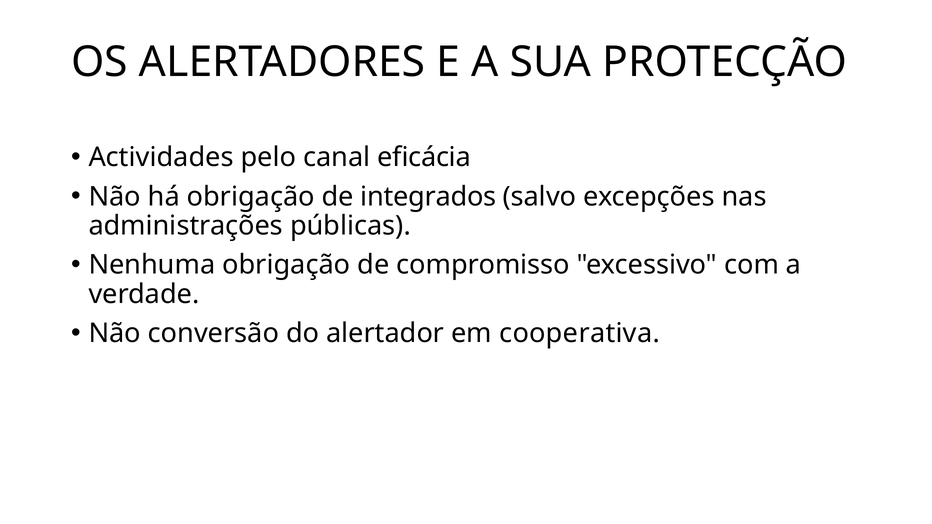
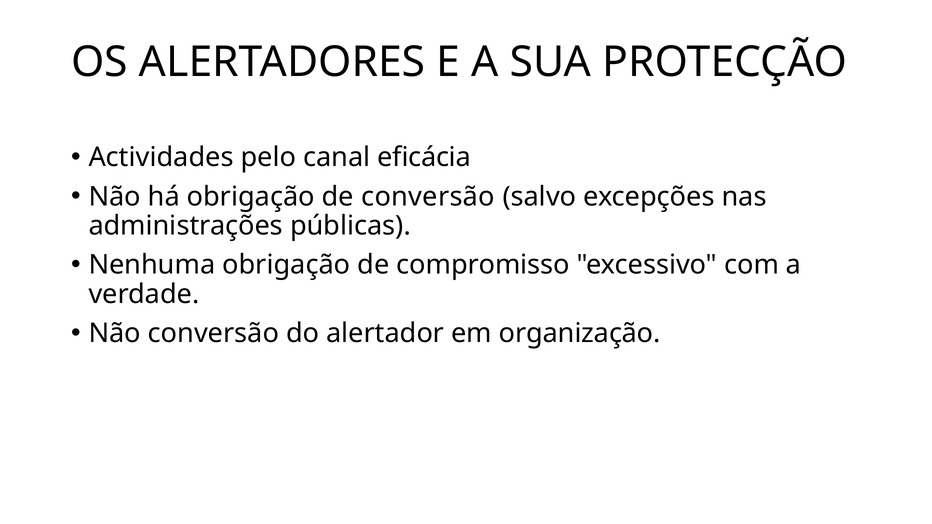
de integrados: integrados -> conversão
cooperativa: cooperativa -> organização
